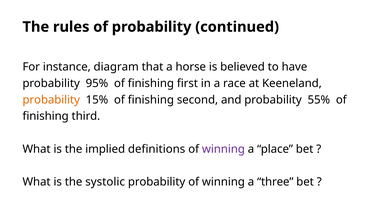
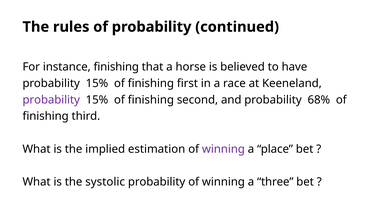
instance diagram: diagram -> finishing
95% at (97, 83): 95% -> 15%
probability at (51, 99) colour: orange -> purple
55%: 55% -> 68%
definitions: definitions -> estimation
